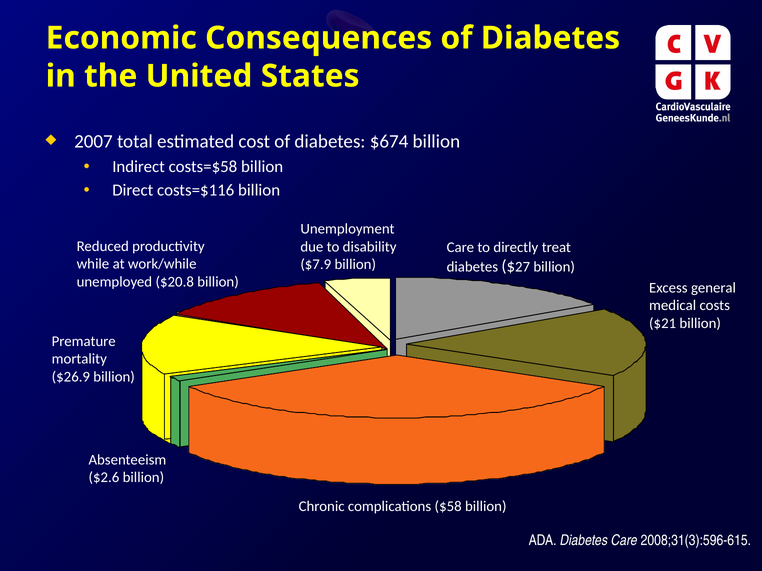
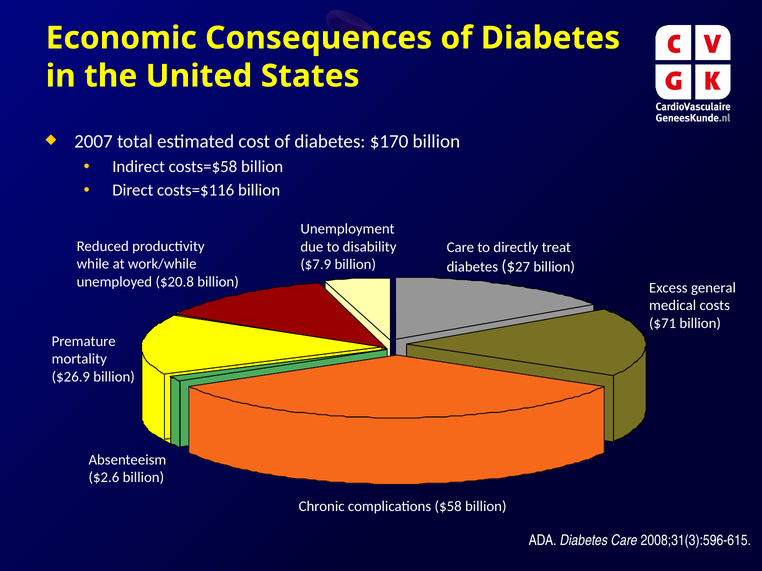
$674: $674 -> $170
$21: $21 -> $71
